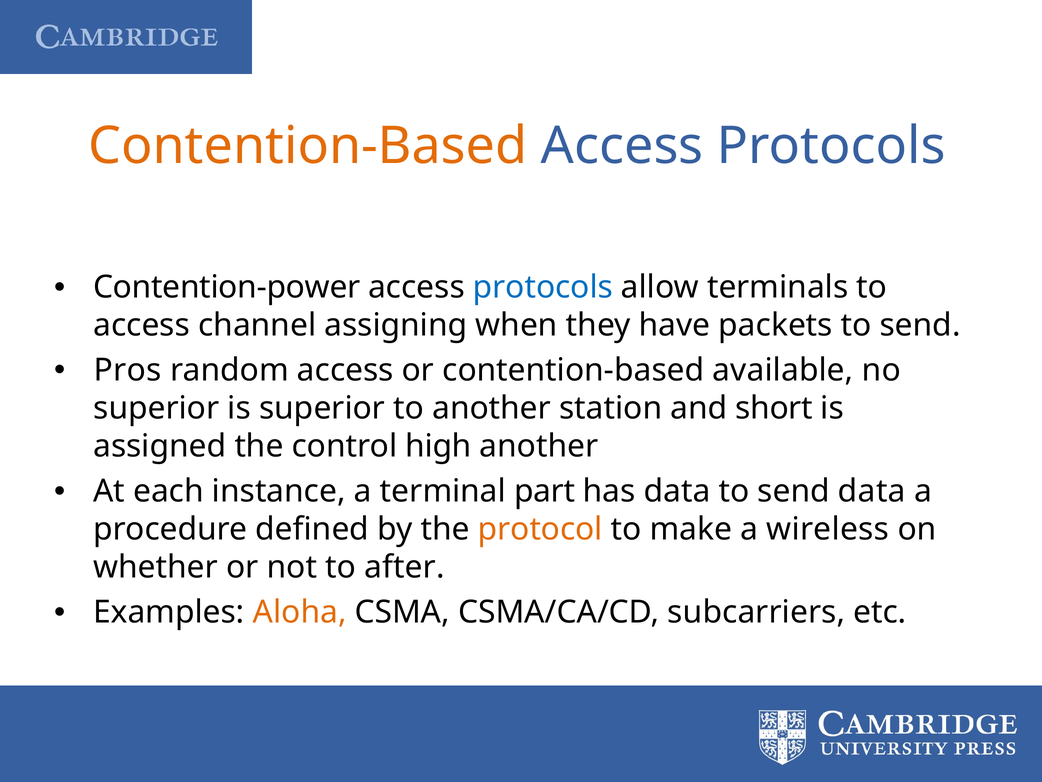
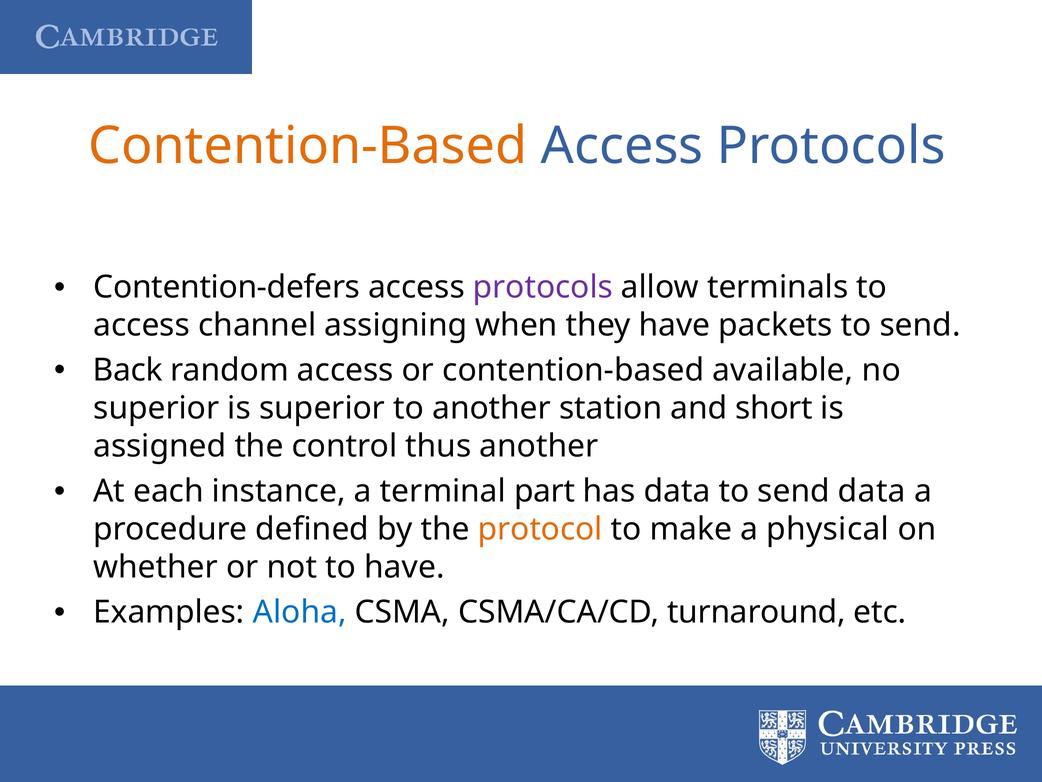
Contention-power: Contention-power -> Contention-defers
protocols at (543, 287) colour: blue -> purple
Pros: Pros -> Back
high: high -> thus
wireless: wireless -> physical
to after: after -> have
Aloha colour: orange -> blue
subcarriers: subcarriers -> turnaround
